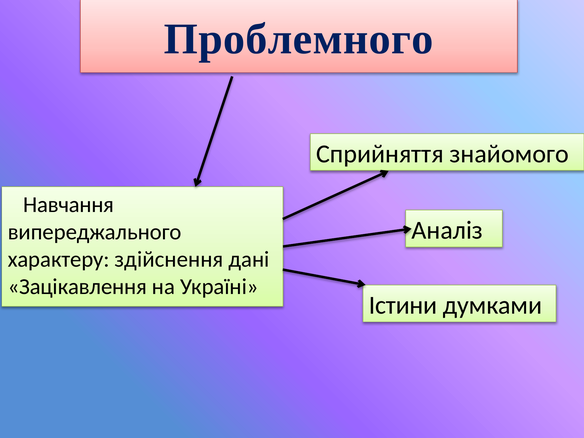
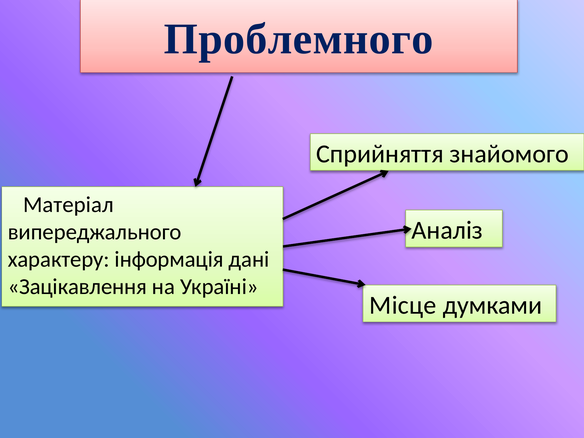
Навчання: Навчання -> Матеріал
здійснення: здійснення -> інформація
Істини: Істини -> Місце
